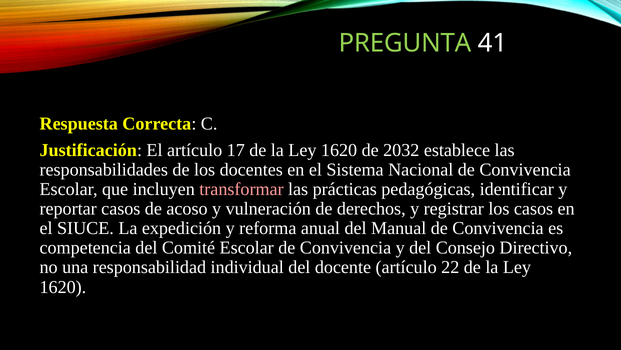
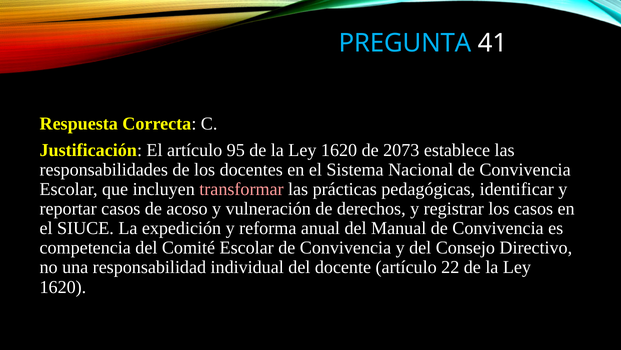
PREGUNTA colour: light green -> light blue
17: 17 -> 95
2032: 2032 -> 2073
